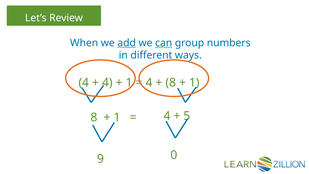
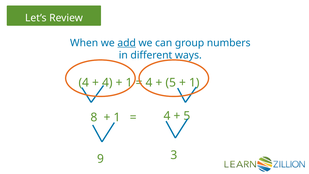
can underline: present -> none
8 at (171, 83): 8 -> 5
0: 0 -> 3
